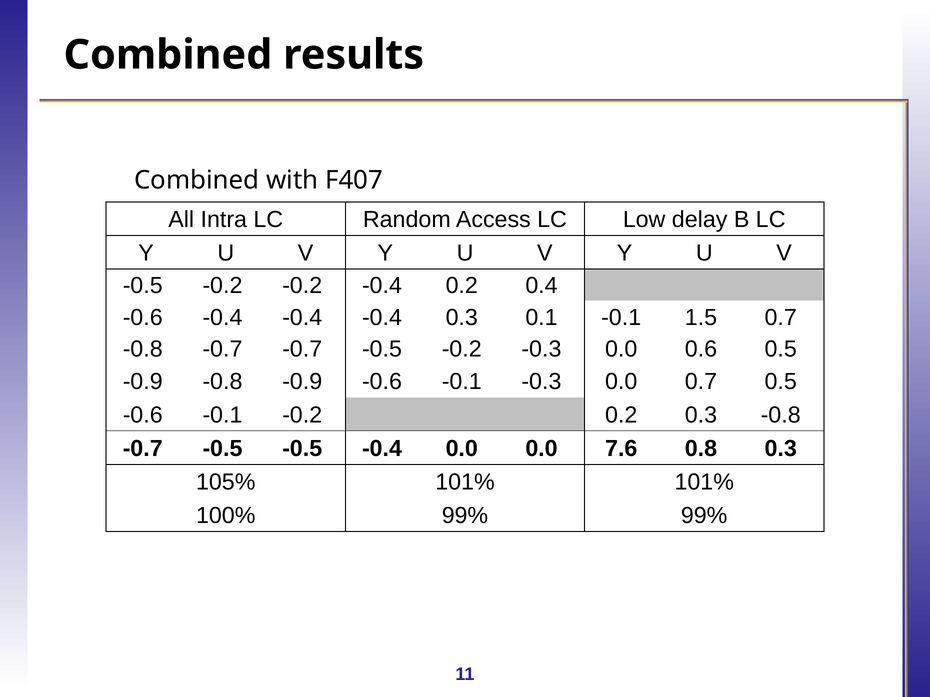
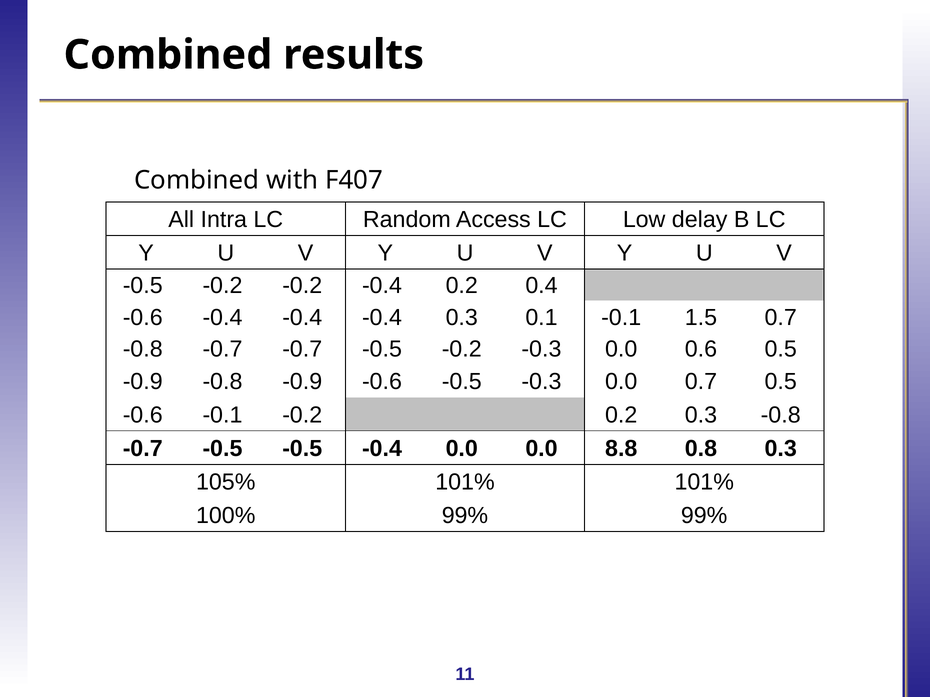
-0.9 -0.6 -0.1: -0.1 -> -0.5
7.6: 7.6 -> 8.8
